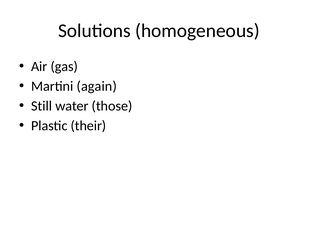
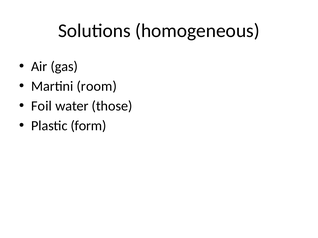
again: again -> room
Still: Still -> Foil
their: their -> form
